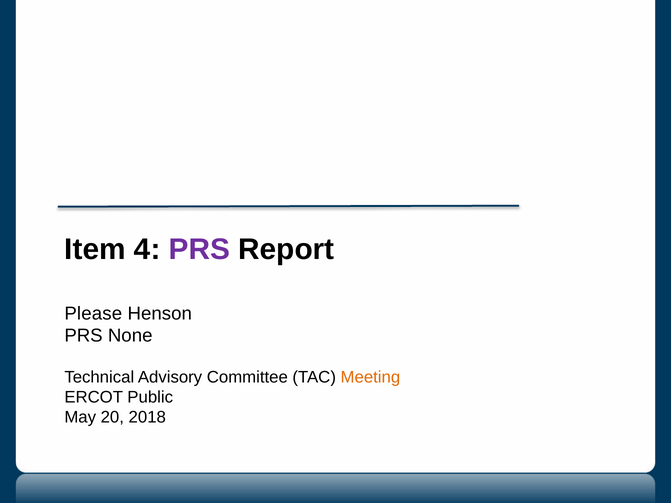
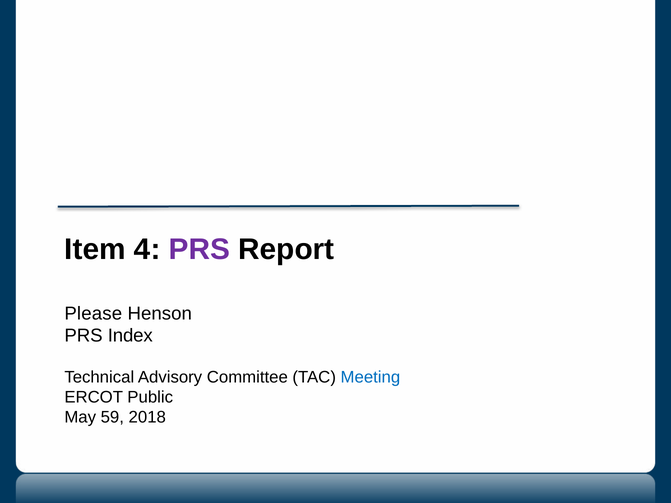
None: None -> Index
Meeting colour: orange -> blue
20: 20 -> 59
